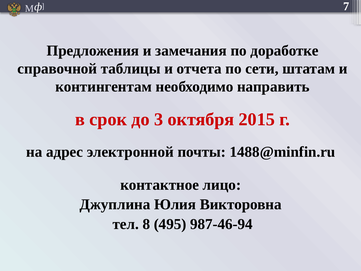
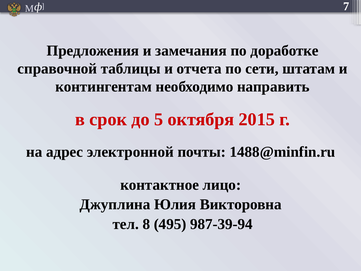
3: 3 -> 5
987-46-94: 987-46-94 -> 987-39-94
